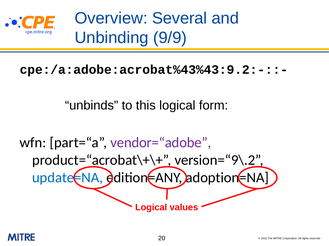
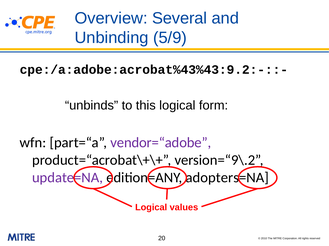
9/9: 9/9 -> 5/9
update=NA colour: blue -> purple
adoption=NA: adoption=NA -> adopters=NA
